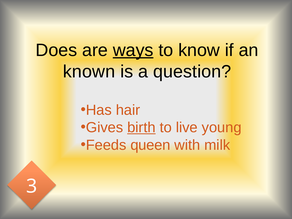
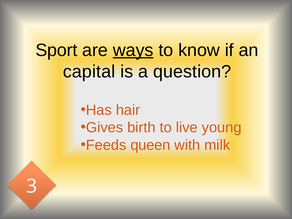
Does: Does -> Sport
known: known -> capital
birth underline: present -> none
